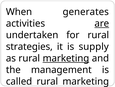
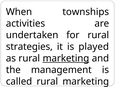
generates: generates -> townships
are underline: present -> none
supply: supply -> played
